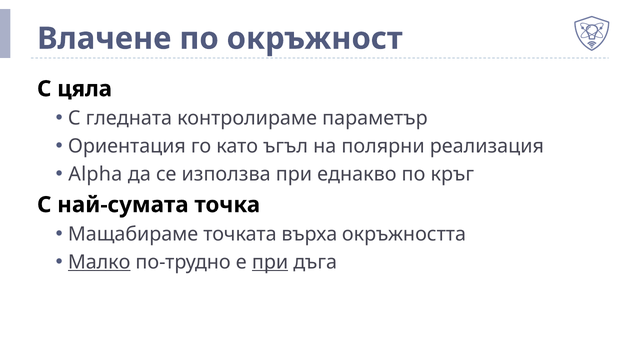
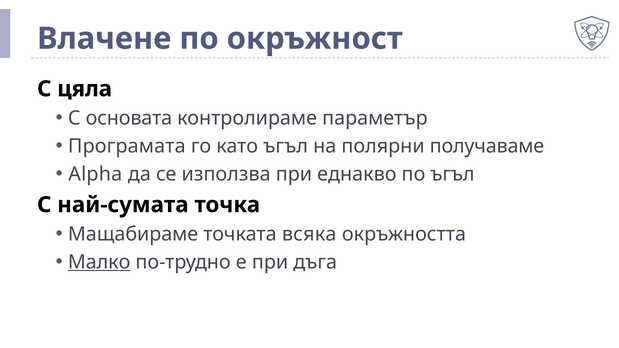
гледната: гледната -> основата
Ориентация: Ориентация -> Програмата
реализация: реализация -> получаваме
по кръг: кръг -> ъгъл
върха: върха -> всяка
при at (270, 262) underline: present -> none
